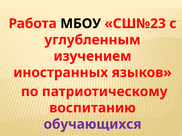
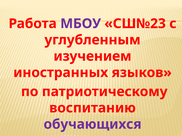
МБОУ colour: black -> purple
